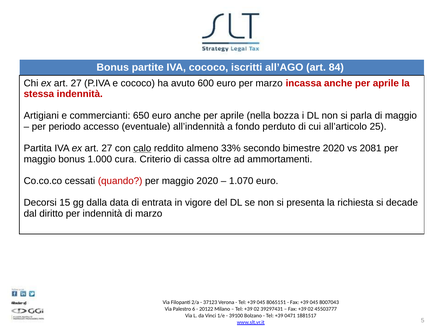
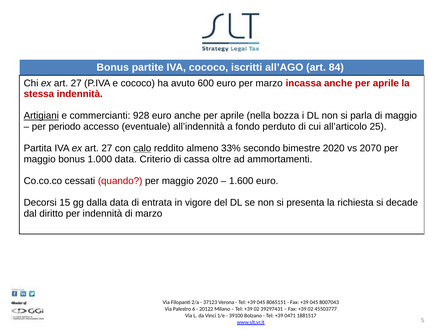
Artigiani underline: none -> present
650: 650 -> 928
2081: 2081 -> 2070
1.000 cura: cura -> data
1.070: 1.070 -> 1.600
